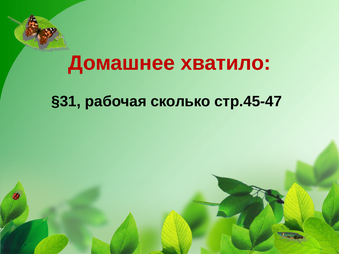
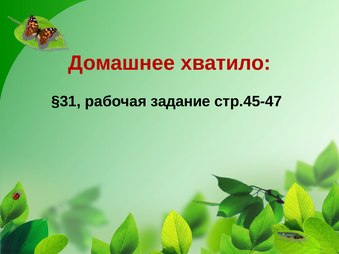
сколько: сколько -> задание
